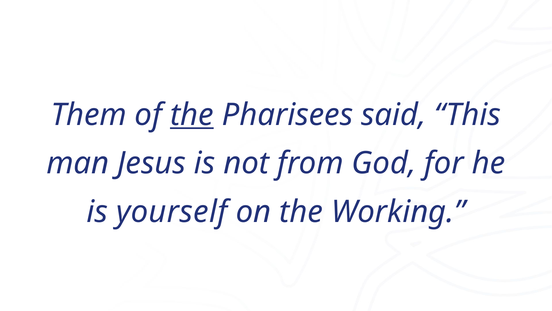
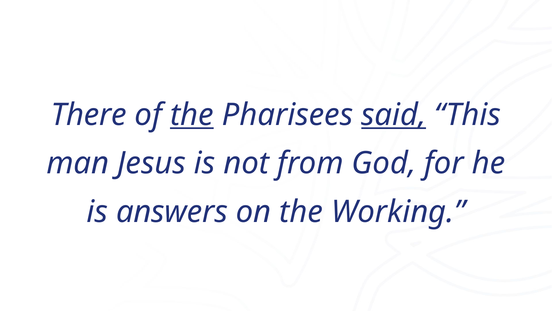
Them: Them -> There
said underline: none -> present
yourself: yourself -> answers
